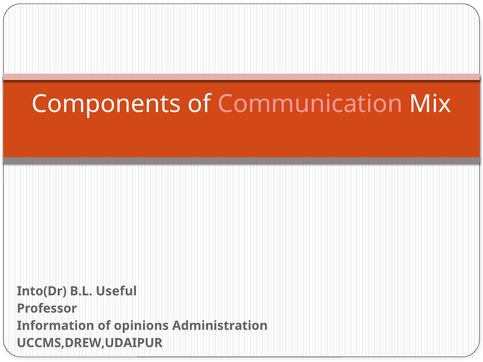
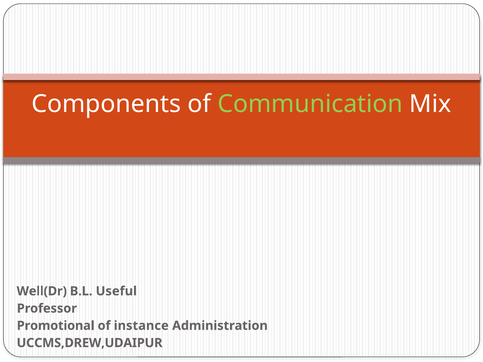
Communication colour: pink -> light green
Into(Dr: Into(Dr -> Well(Dr
Information: Information -> Promotional
opinions: opinions -> instance
